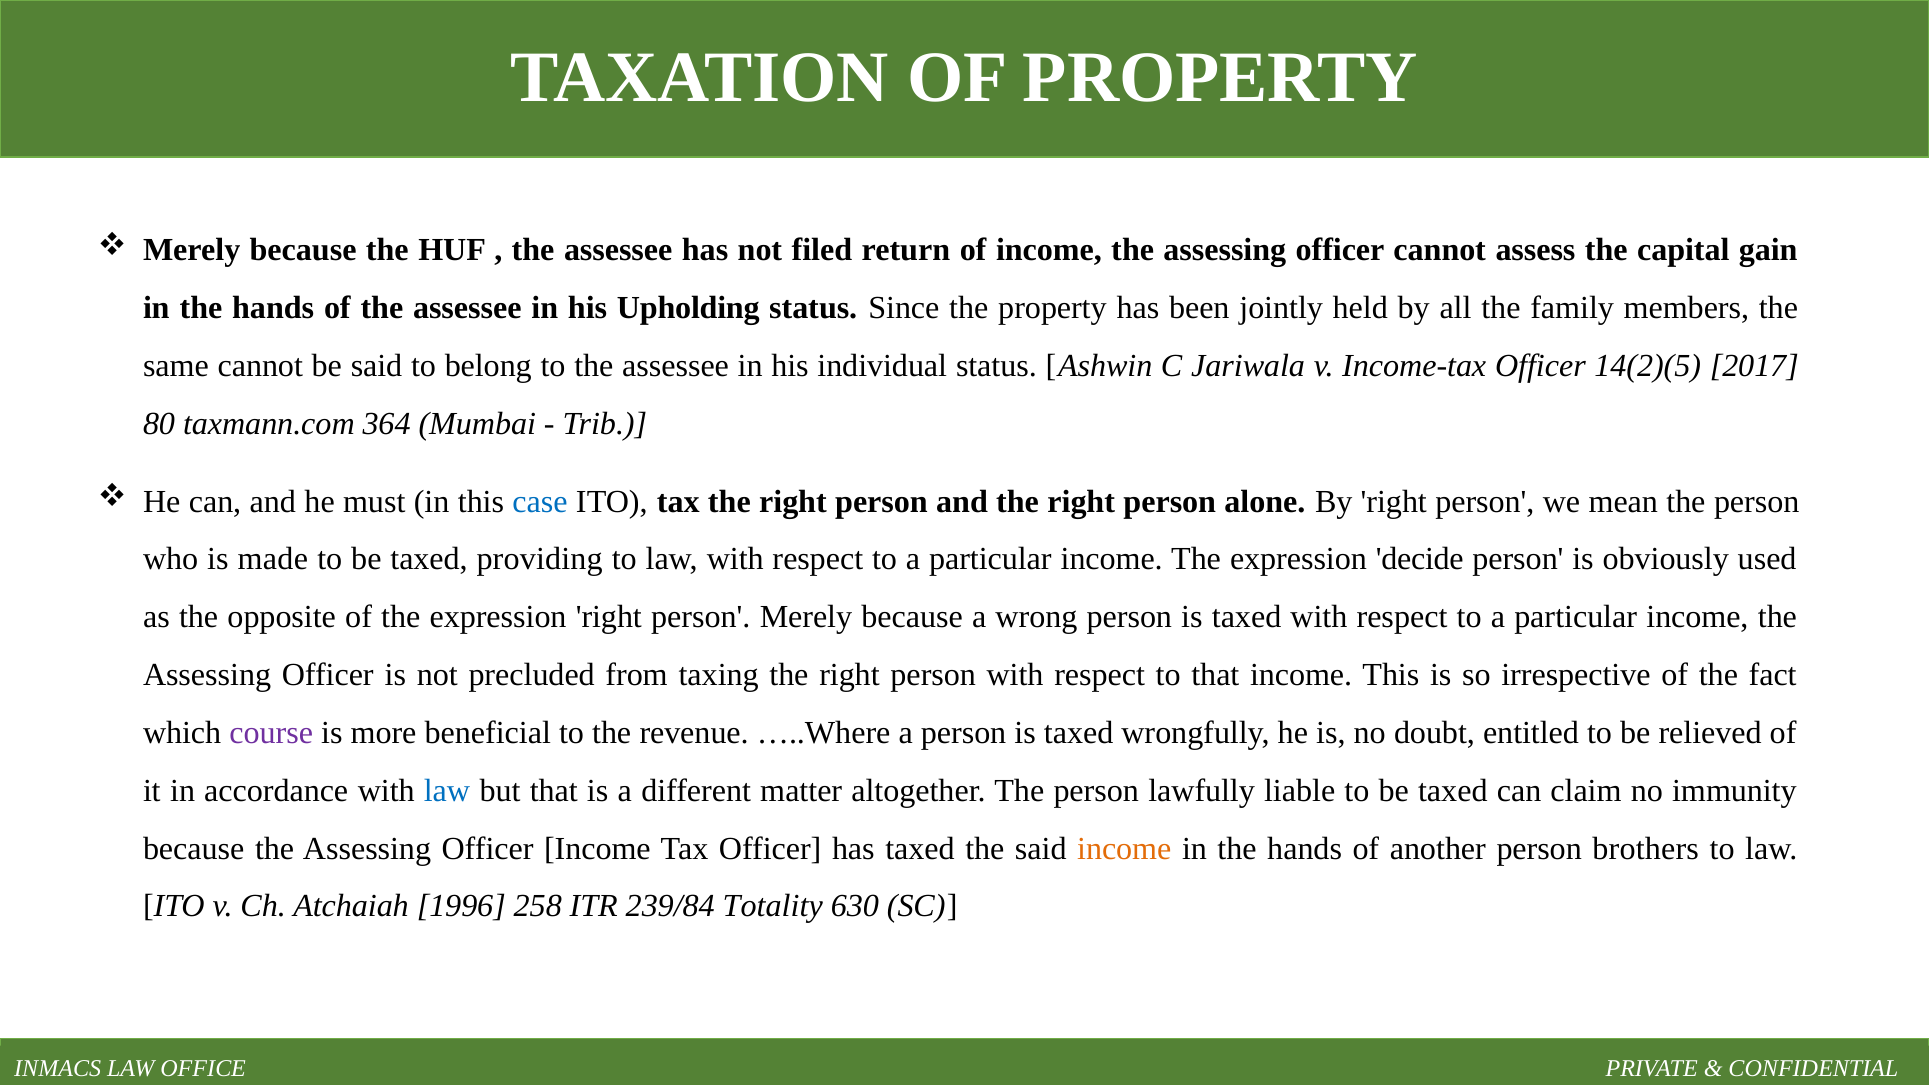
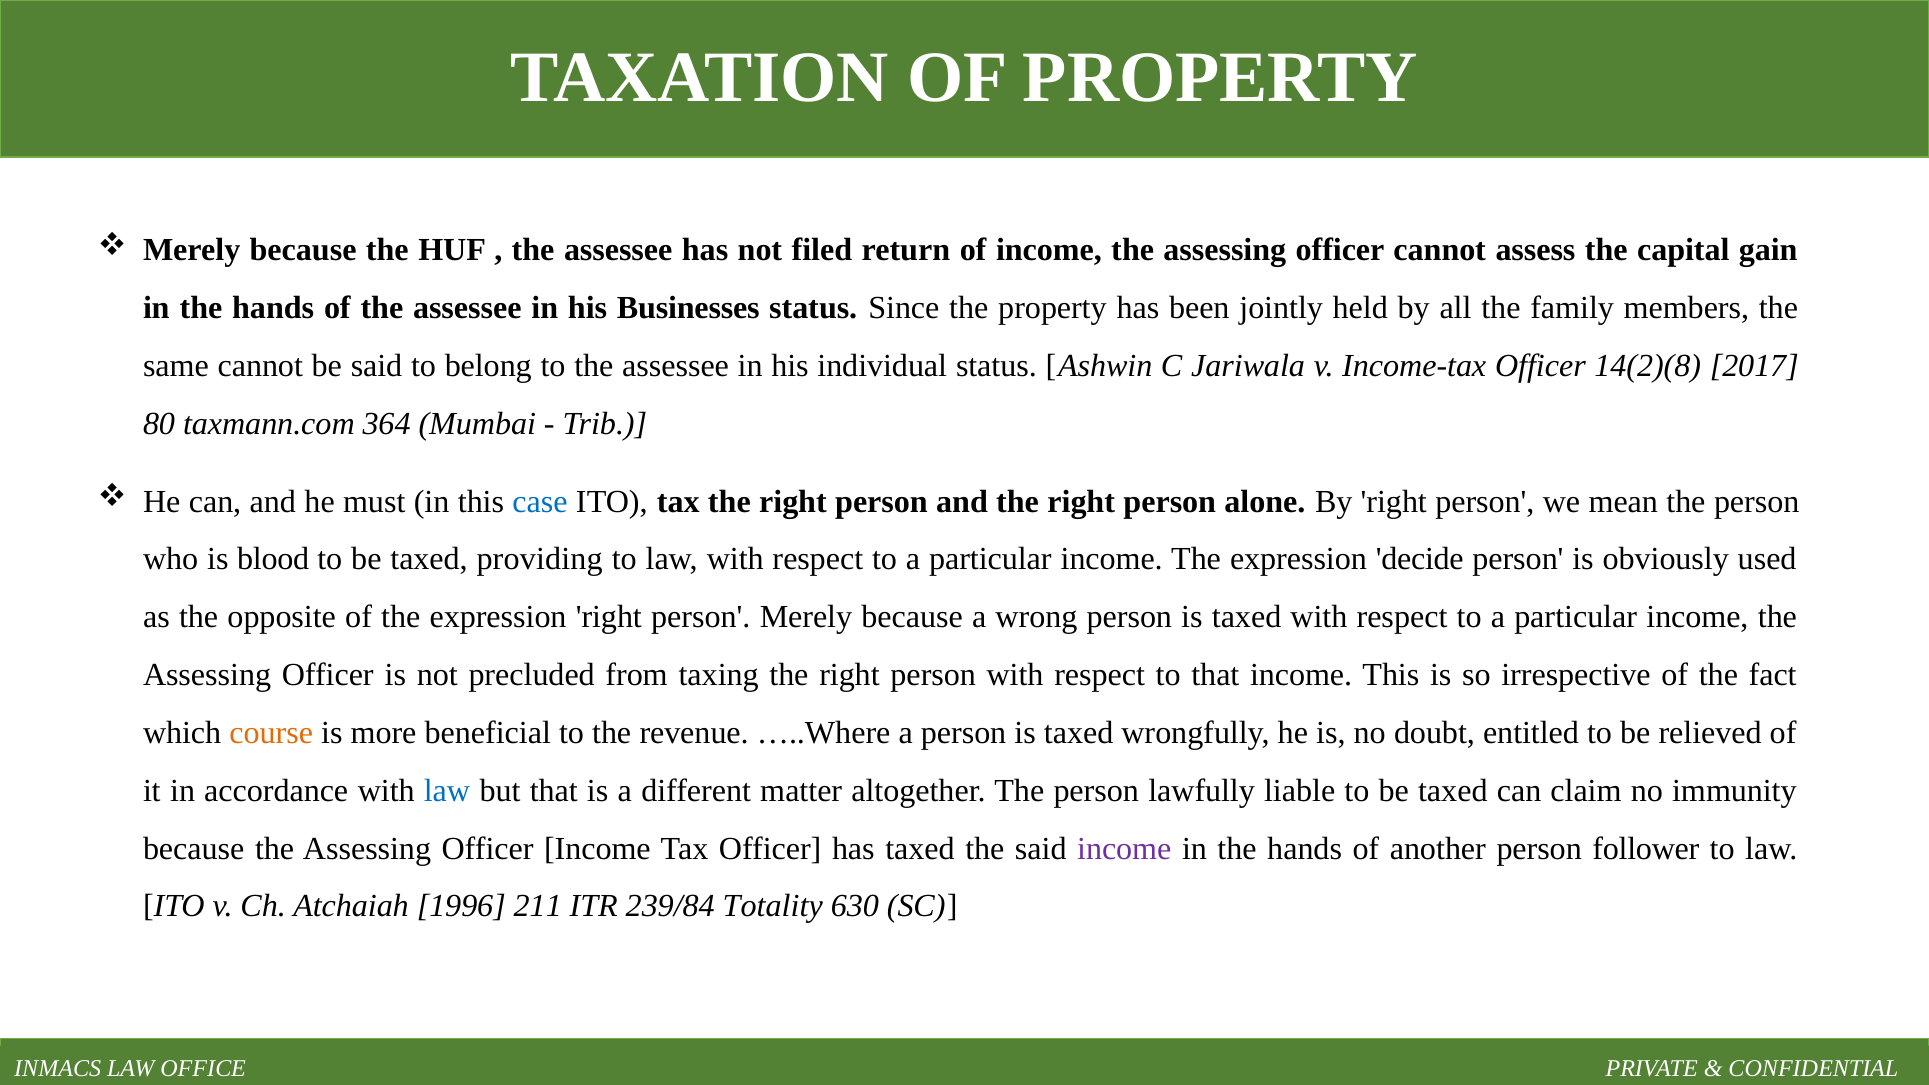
Upholding: Upholding -> Businesses
14(2)(5: 14(2)(5 -> 14(2)(8
made: made -> blood
course colour: purple -> orange
income at (1124, 848) colour: orange -> purple
brothers: brothers -> follower
258: 258 -> 211
